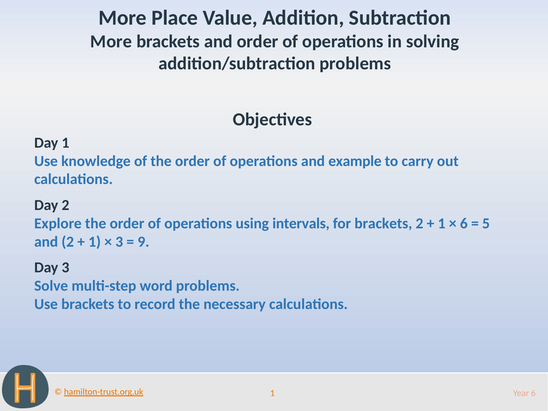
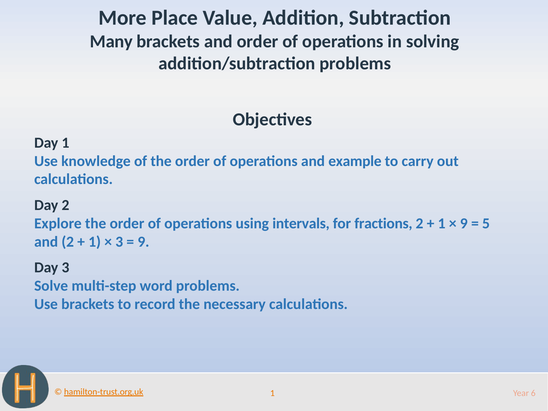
More at (111, 41): More -> Many
for brackets: brackets -> fractions
6 at (464, 223): 6 -> 9
